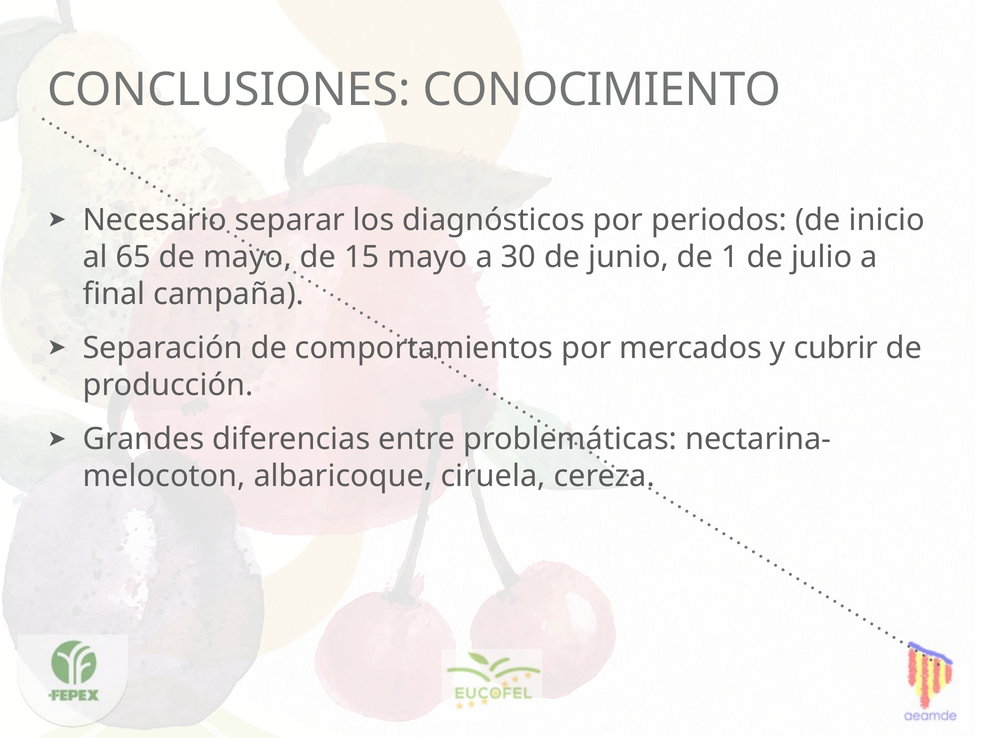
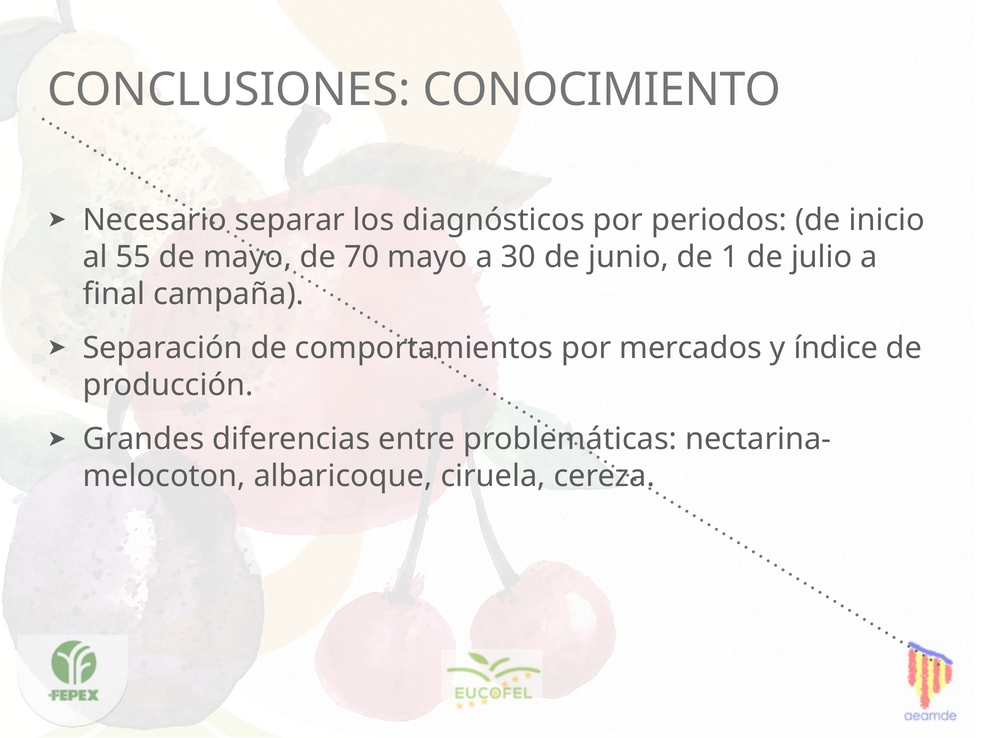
65: 65 -> 55
15: 15 -> 70
cubrir: cubrir -> índice
